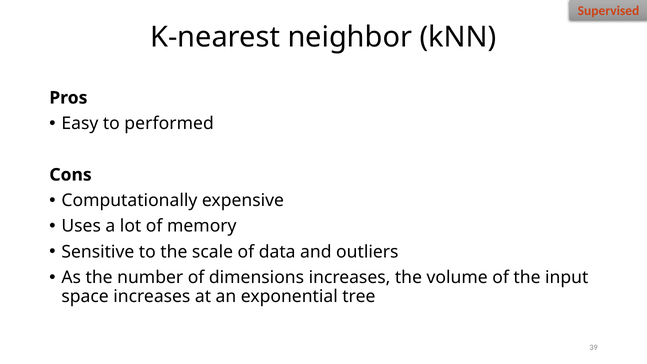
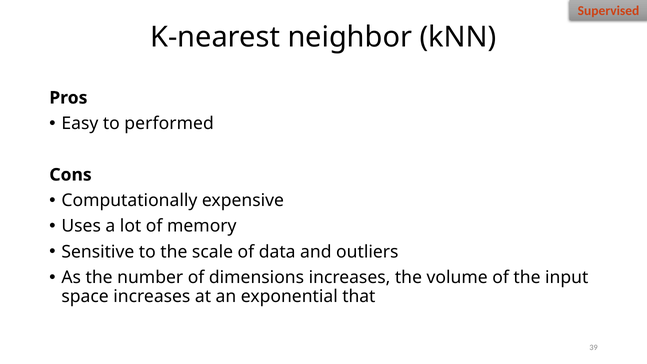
tree: tree -> that
